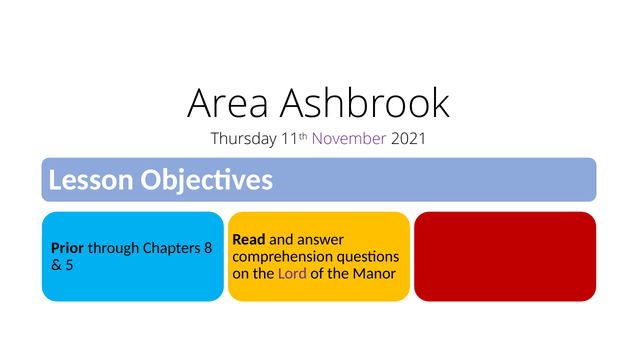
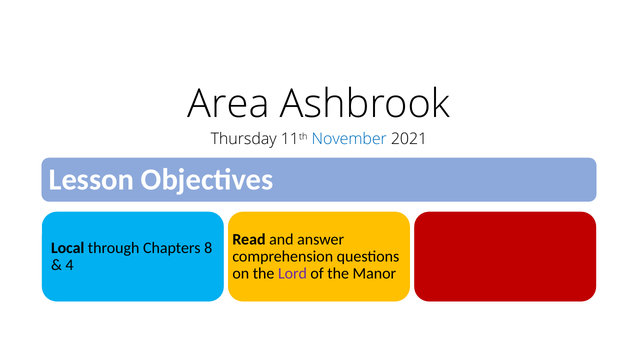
November colour: purple -> blue
Prior: Prior -> Local
5: 5 -> 4
